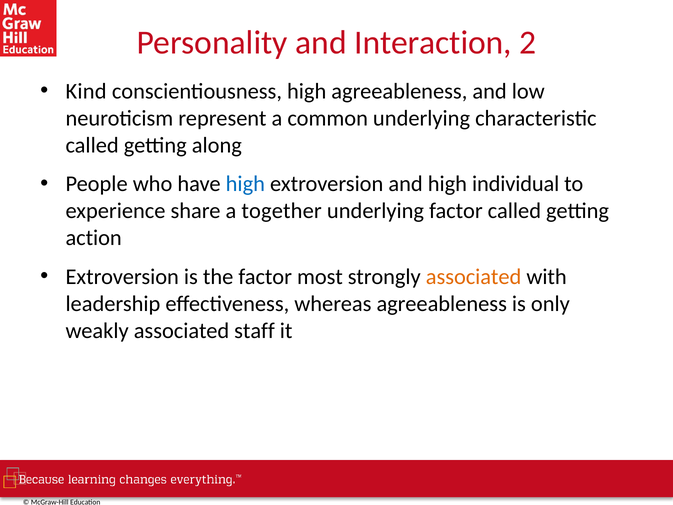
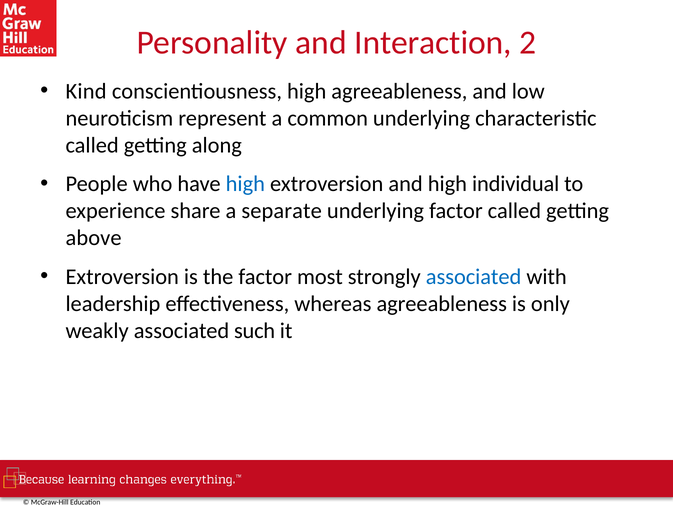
together: together -> separate
action: action -> above
associated at (474, 277) colour: orange -> blue
staff: staff -> such
